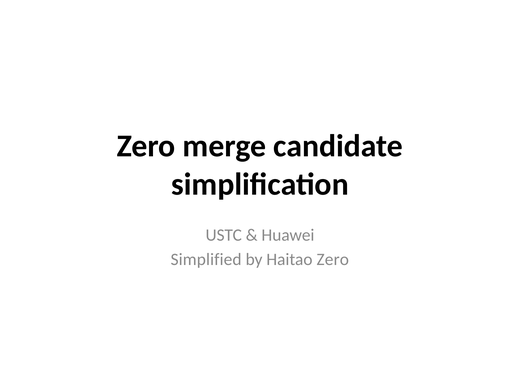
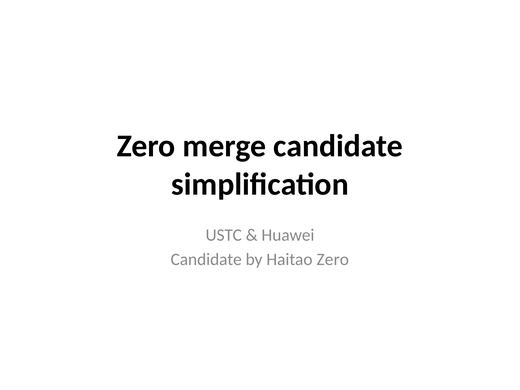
Simplified at (206, 259): Simplified -> Candidate
